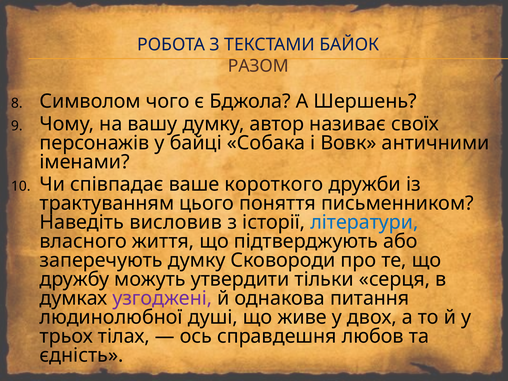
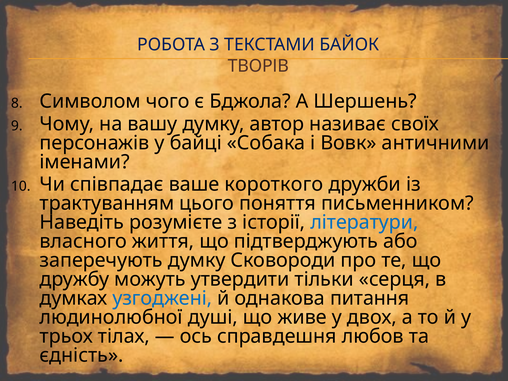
РАЗОМ: РАЗОМ -> ТВОРІВ
висловив: висловив -> розумієте
узгодженi colour: purple -> blue
